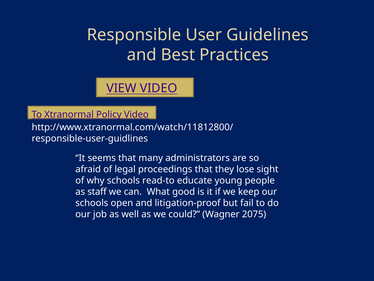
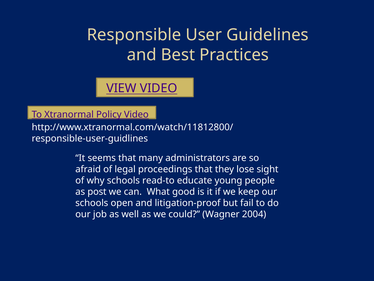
staff: staff -> post
2075: 2075 -> 2004
